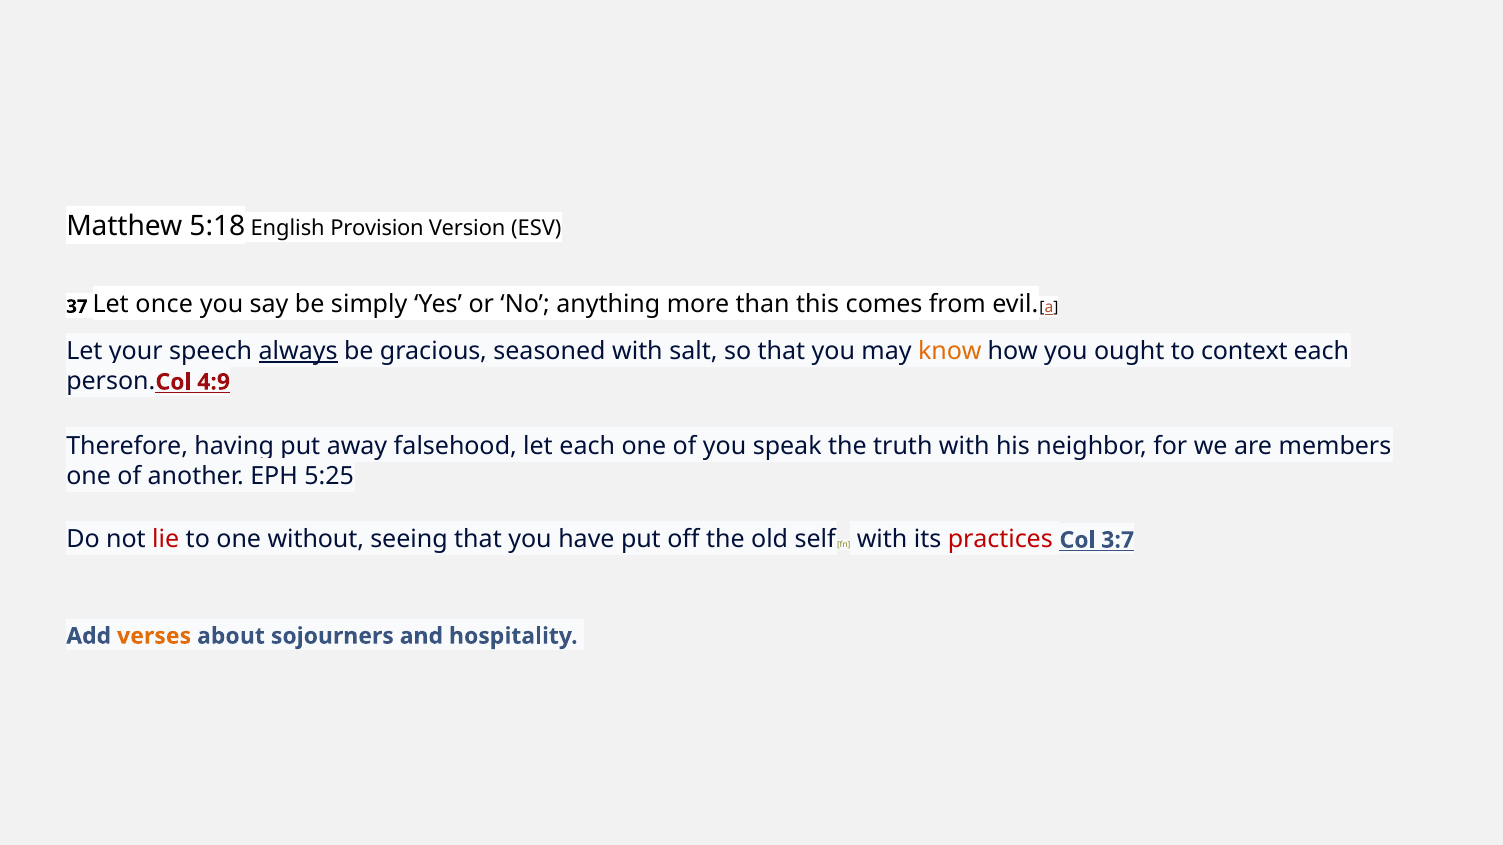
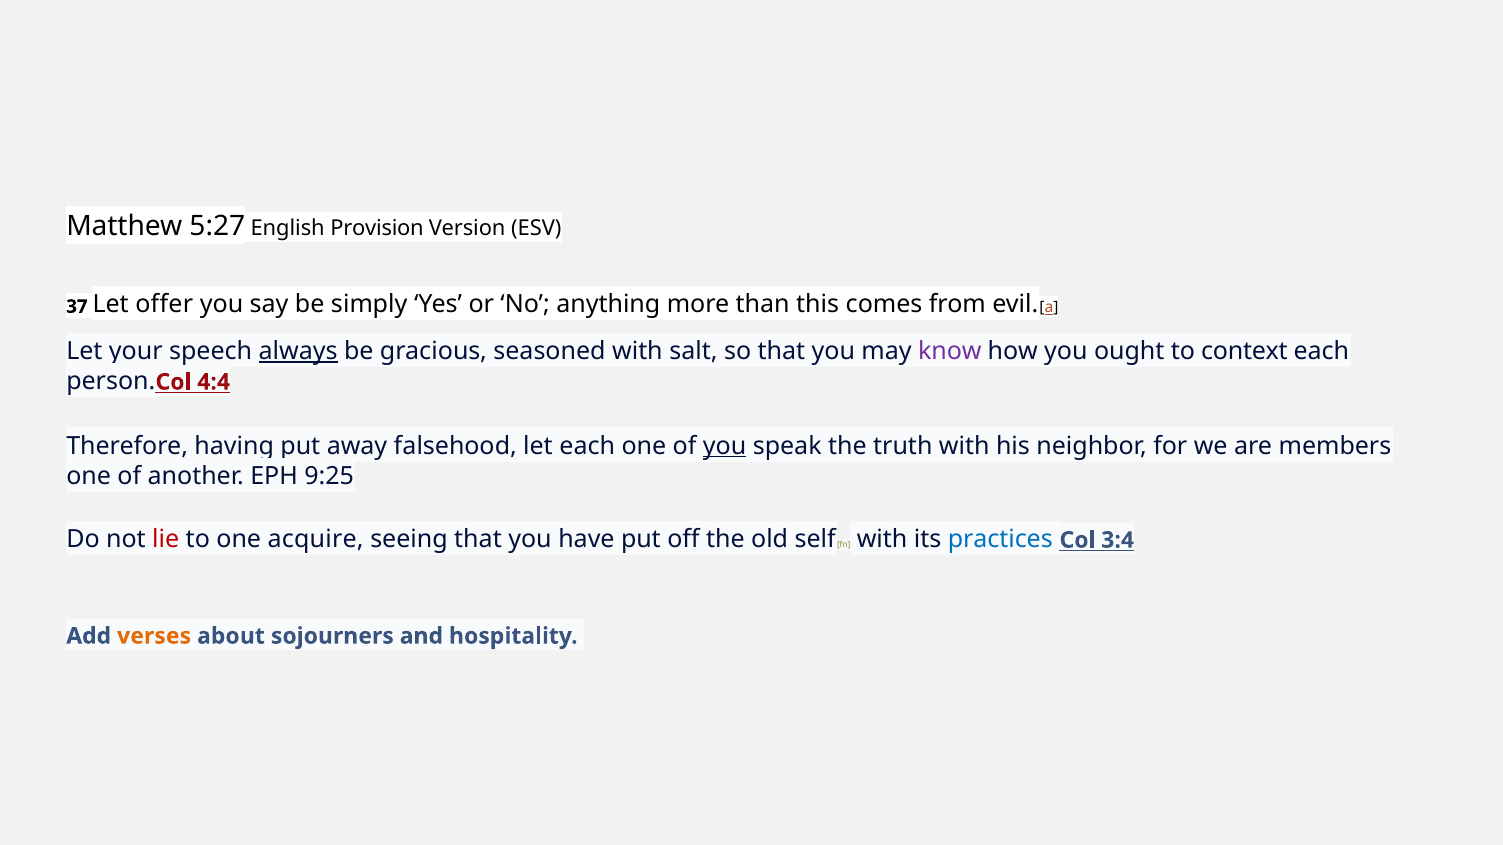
5:18: 5:18 -> 5:27
once: once -> offer
know colour: orange -> purple
4:9: 4:9 -> 4:4
you at (725, 446) underline: none -> present
5:25: 5:25 -> 9:25
without: without -> acquire
practices colour: red -> blue
3:7: 3:7 -> 3:4
